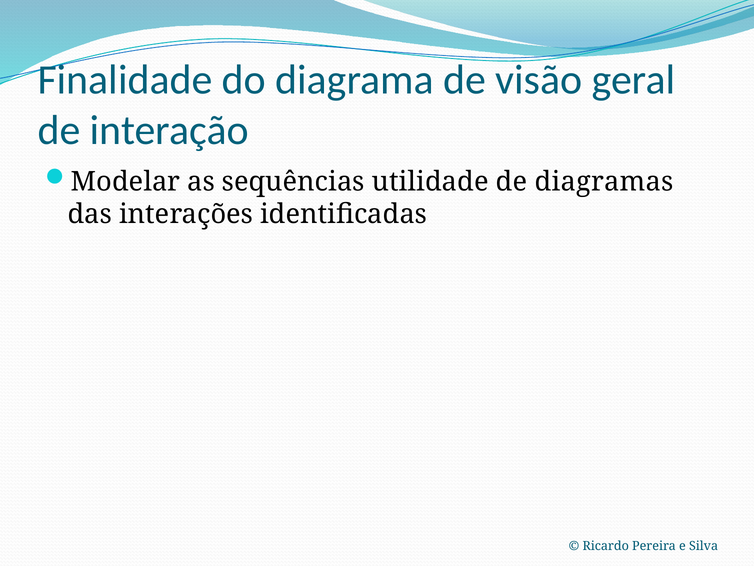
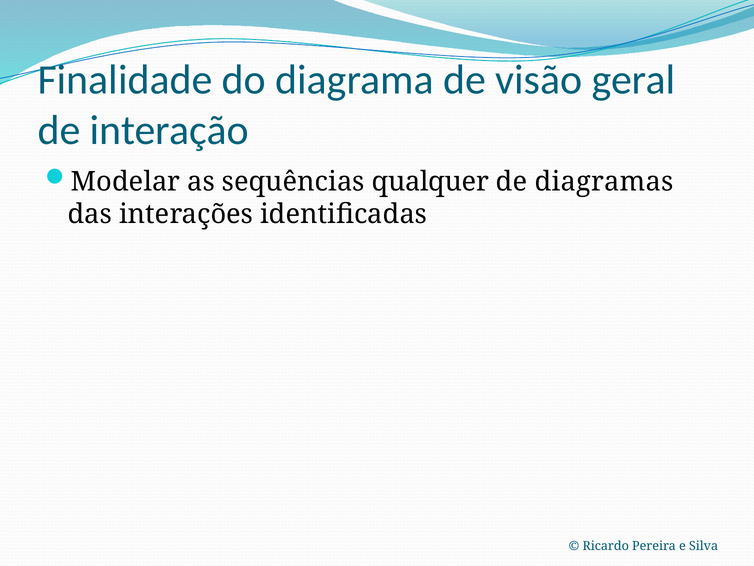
utilidade: utilidade -> qualquer
